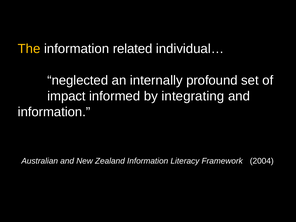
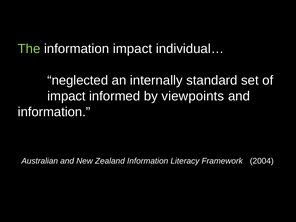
The colour: yellow -> light green
information related: related -> impact
profound: profound -> standard
integrating: integrating -> viewpoints
